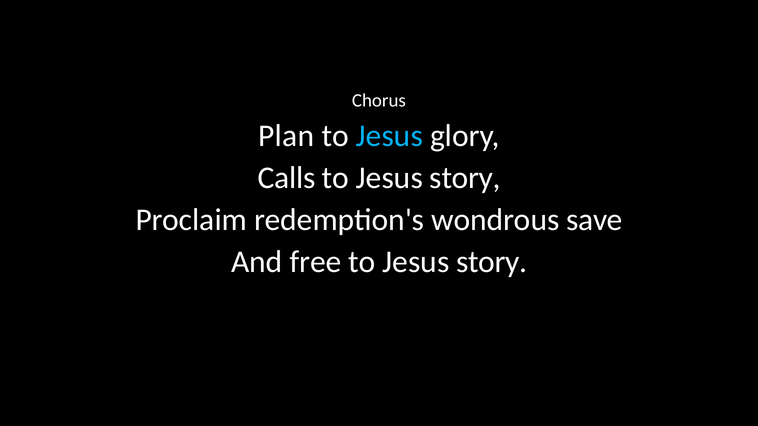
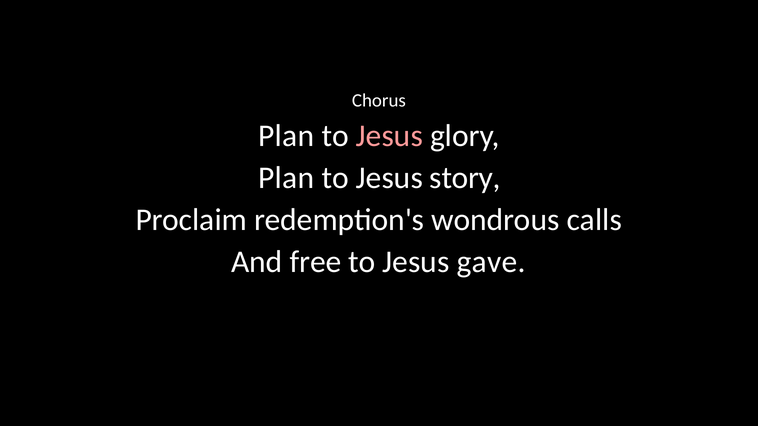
Jesus at (389, 136) colour: light blue -> pink
Calls at (287, 178): Calls -> Plan
save: save -> calls
story at (492, 262): story -> gave
